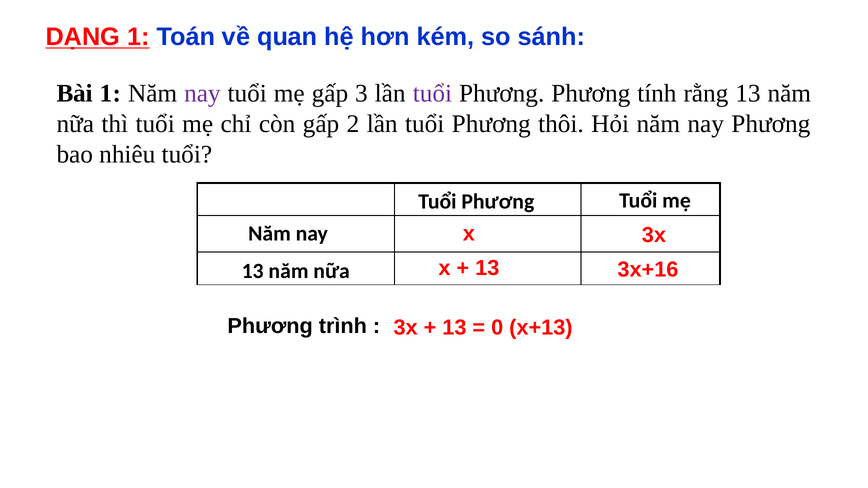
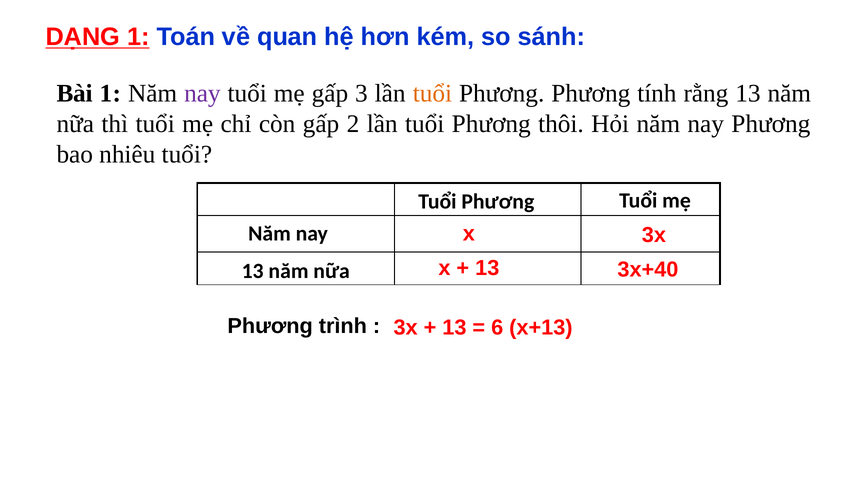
tuổi at (432, 93) colour: purple -> orange
3x+16: 3x+16 -> 3x+40
0: 0 -> 6
